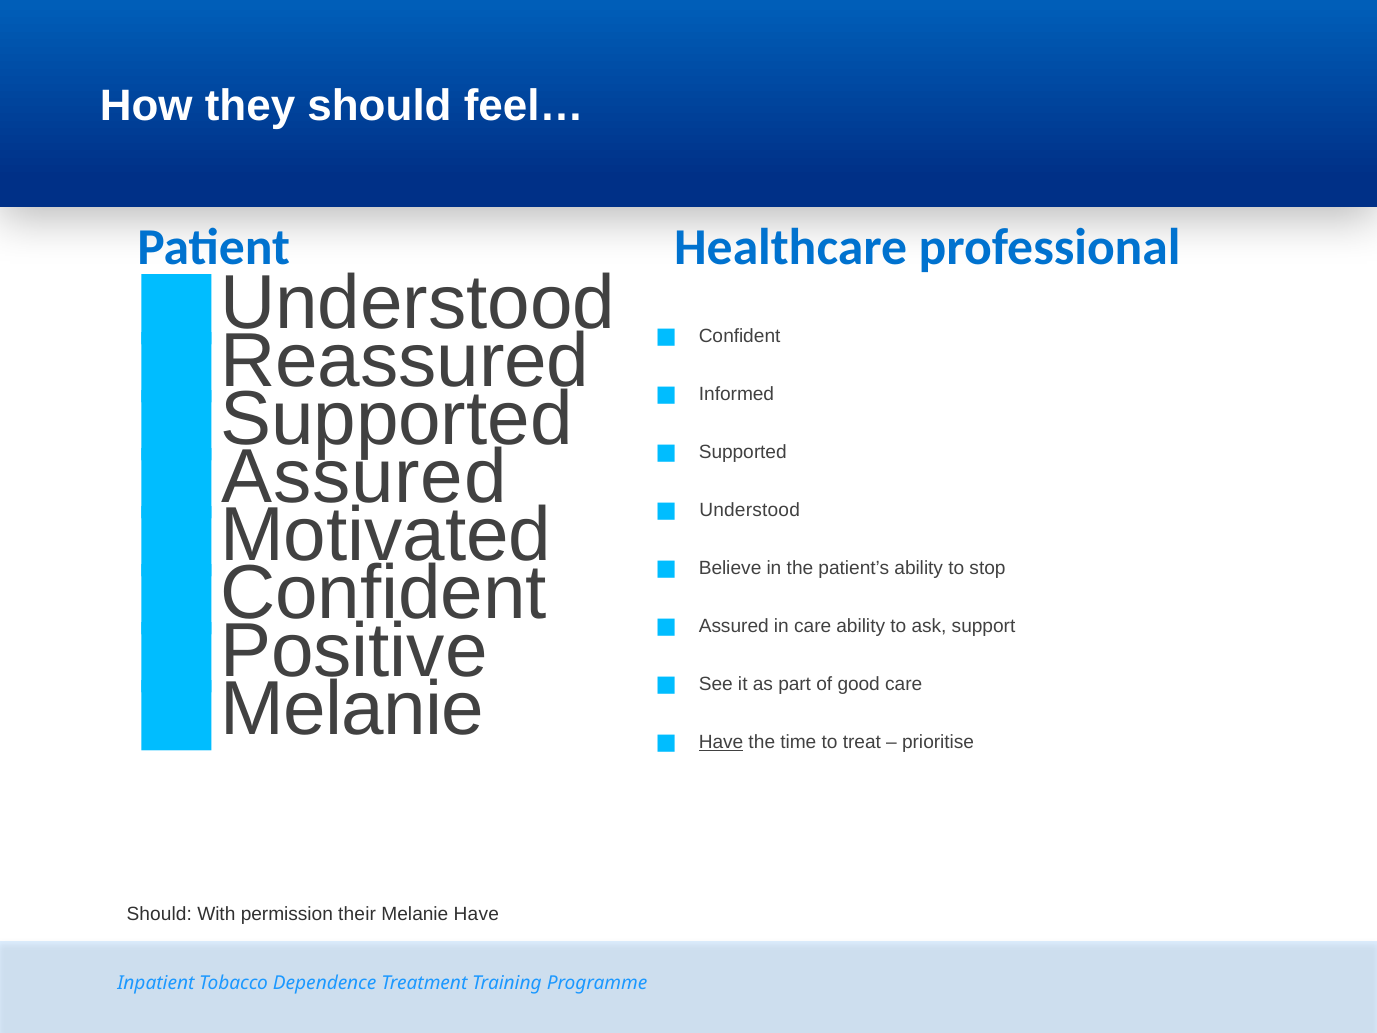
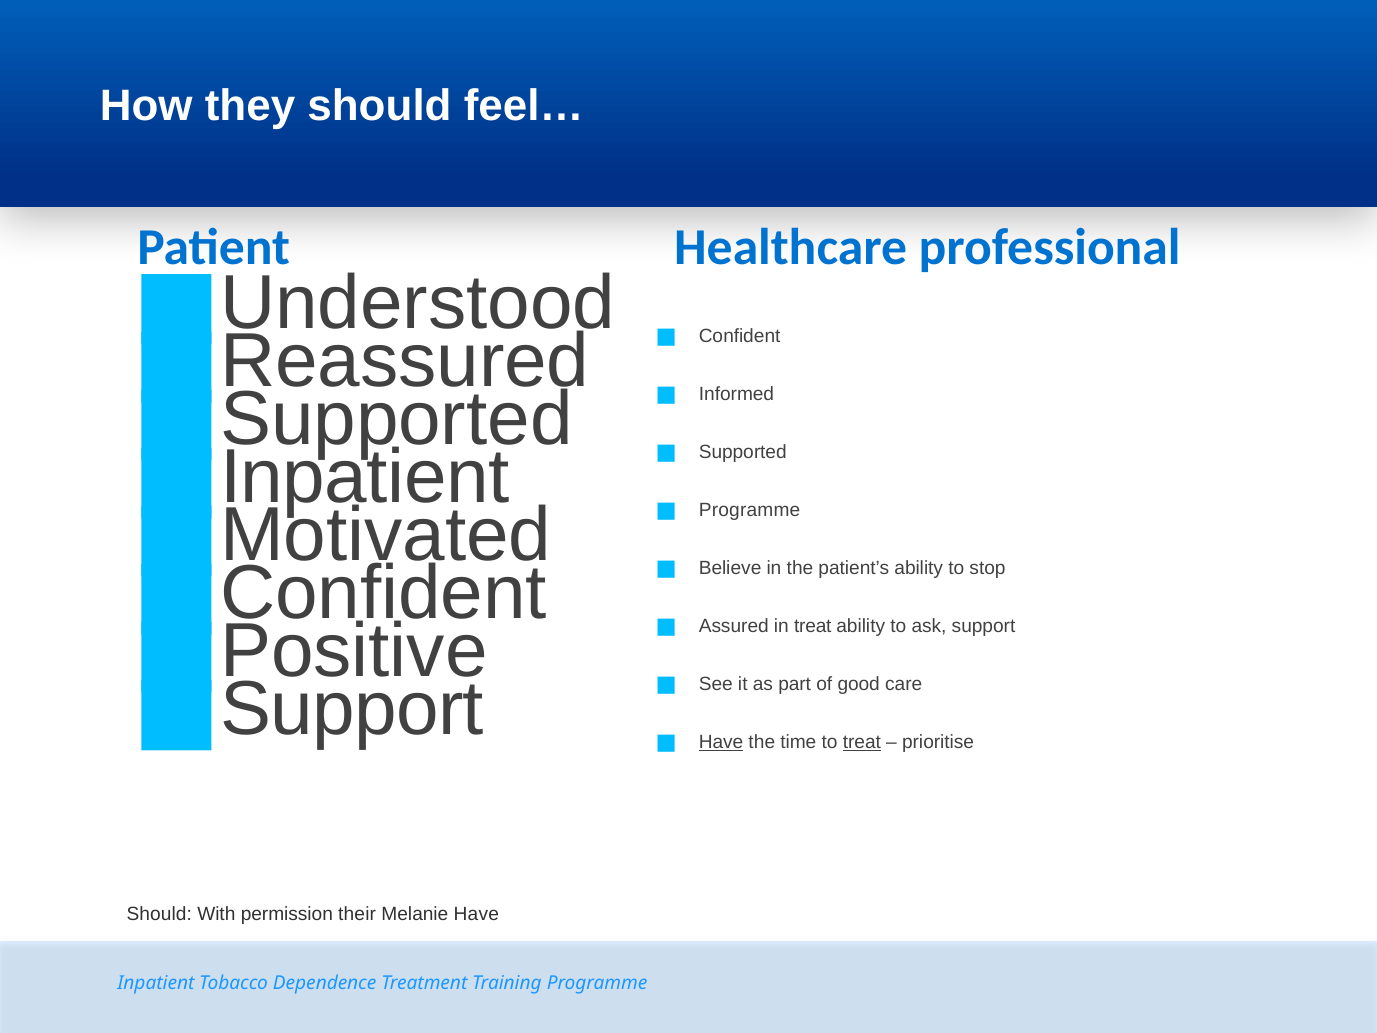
Assured at (364, 477): Assured -> Inpatient
Understood at (750, 510): Understood -> Programme
in care: care -> treat
Melanie at (352, 709): Melanie -> Support
treat at (862, 742) underline: none -> present
